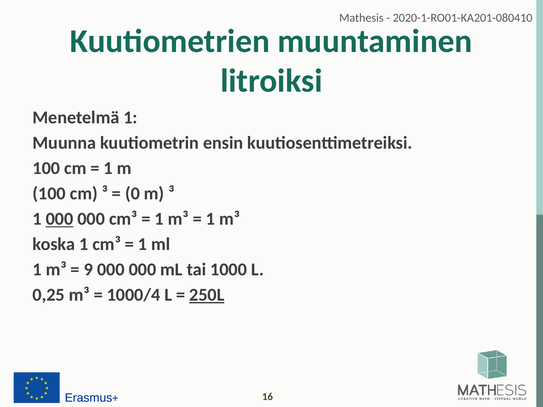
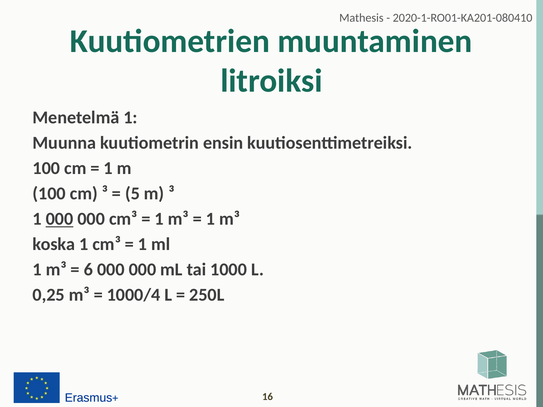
0: 0 -> 5
9: 9 -> 6
250L underline: present -> none
